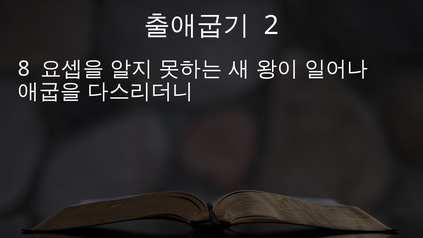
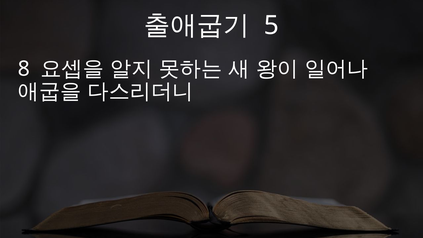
2: 2 -> 5
